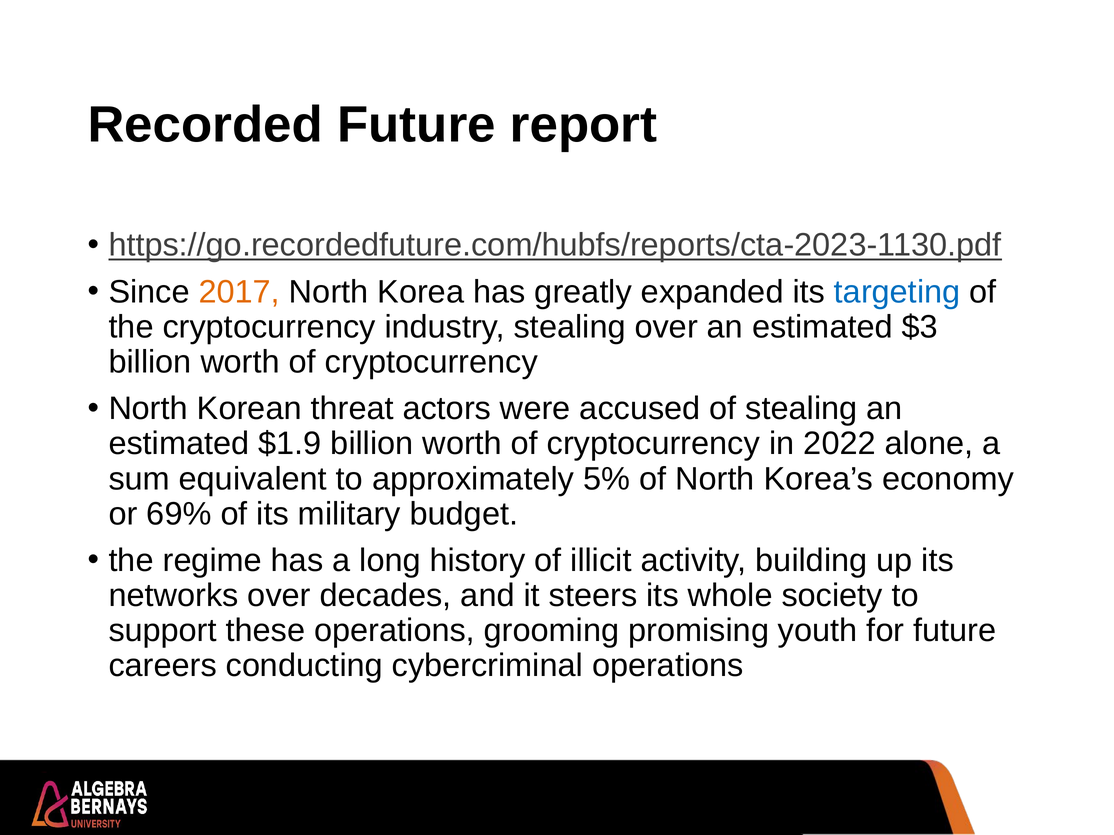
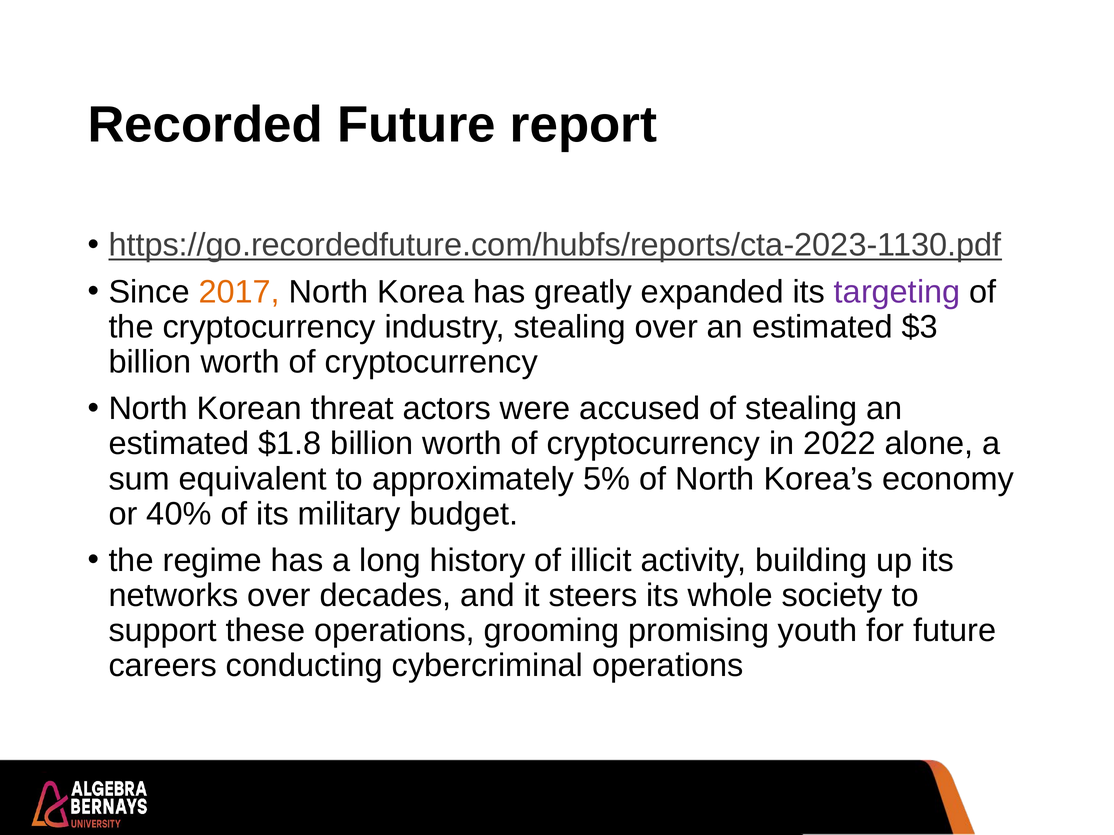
targeting colour: blue -> purple
$1.9: $1.9 -> $1.8
69%: 69% -> 40%
